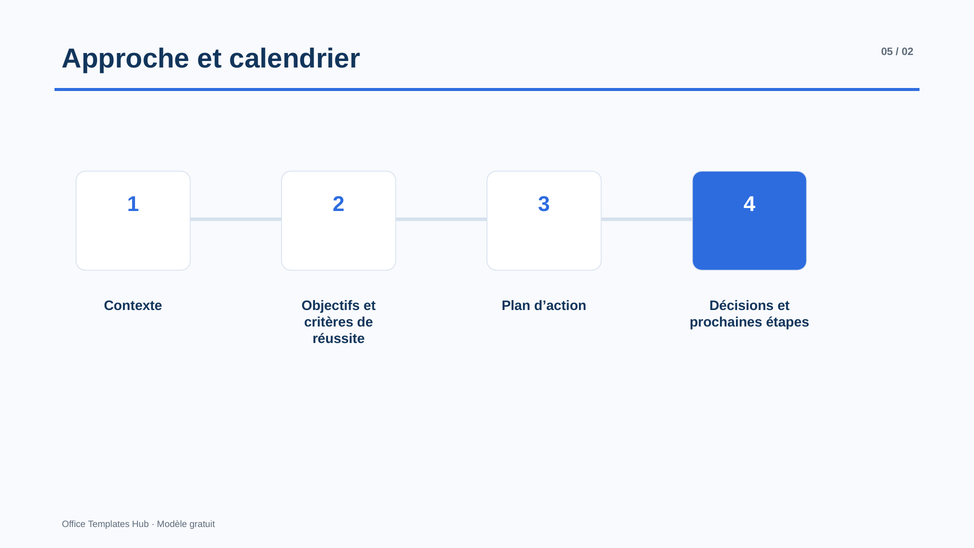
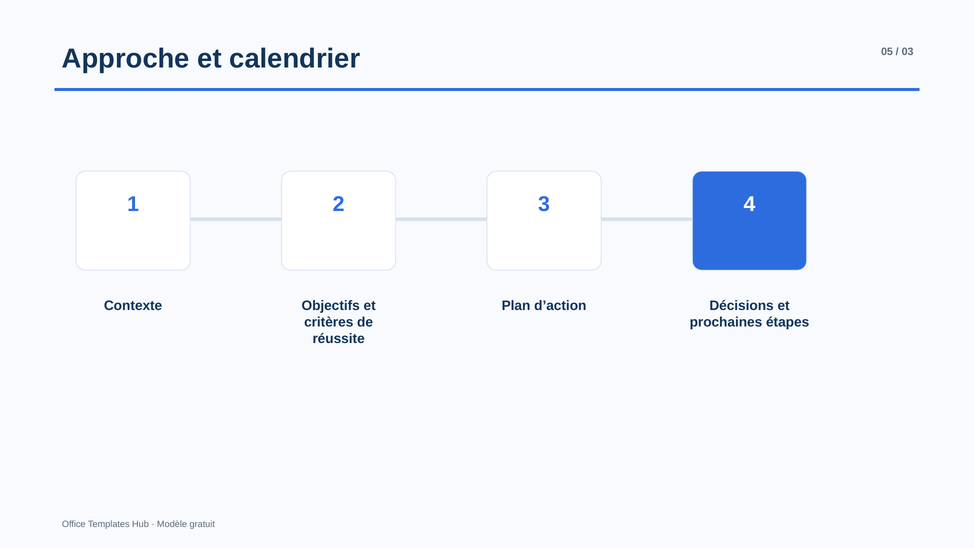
02: 02 -> 03
